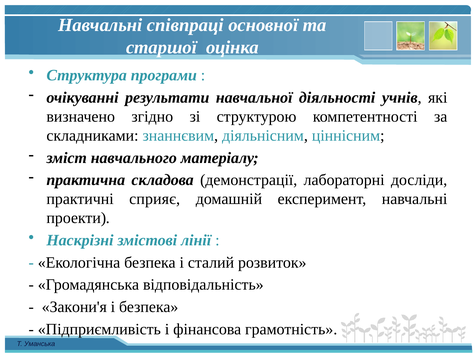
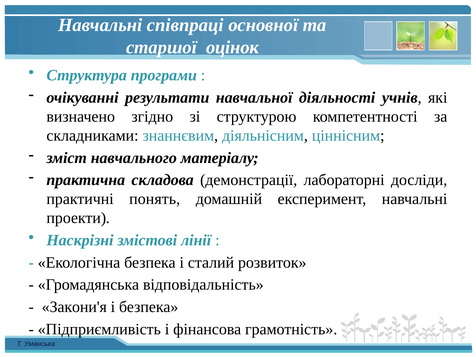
оцінка: оцінка -> оцінок
сприяє: сприяє -> понять
